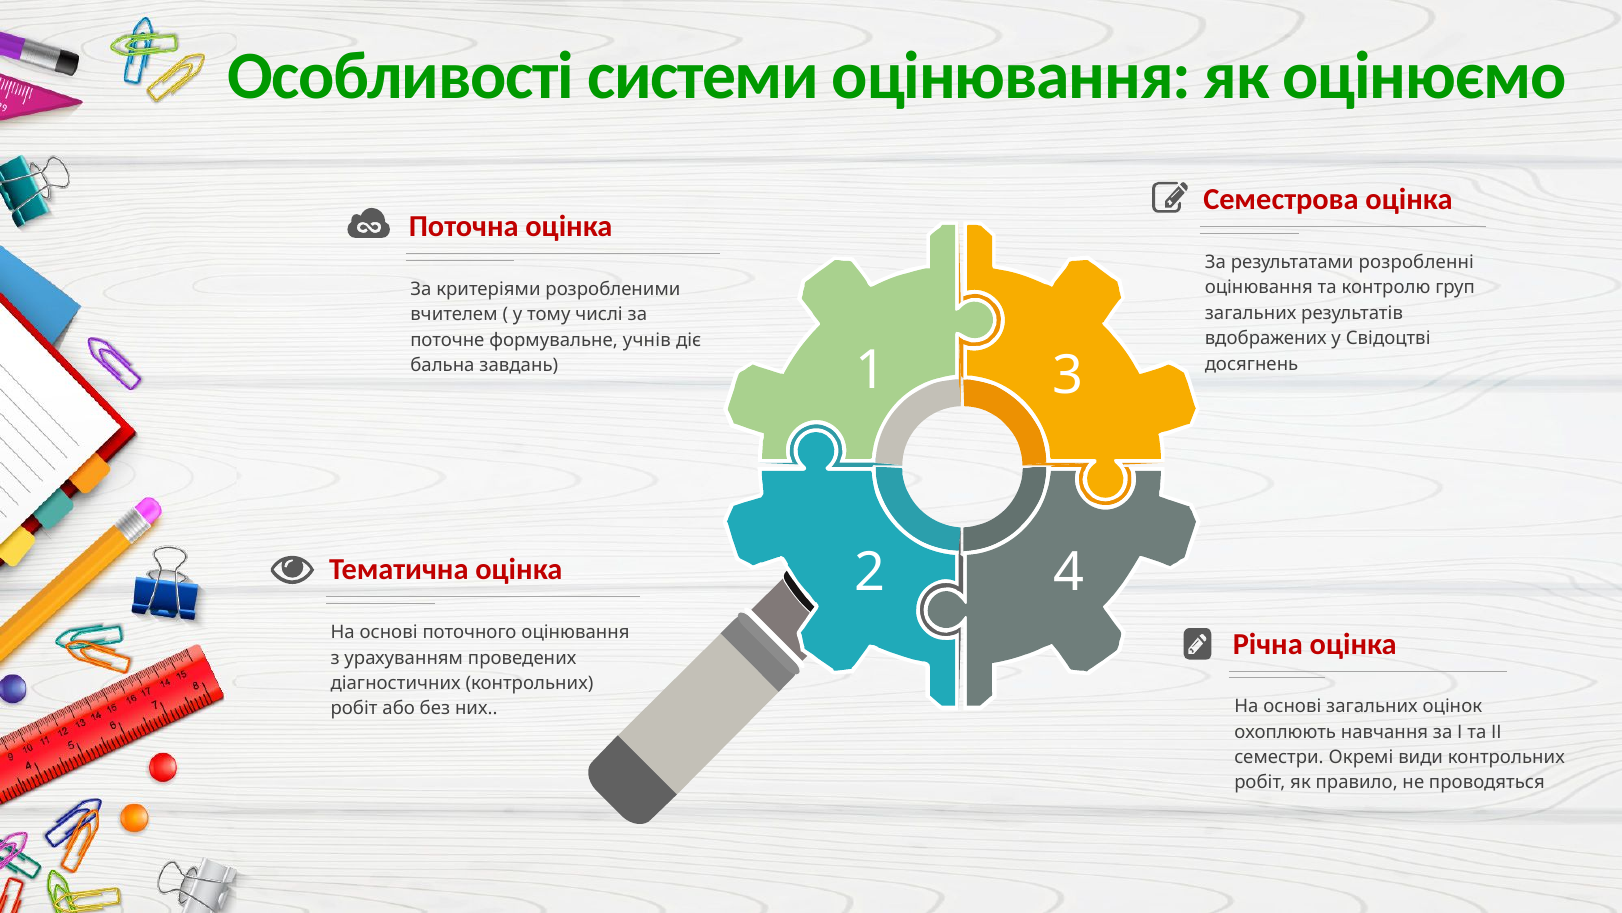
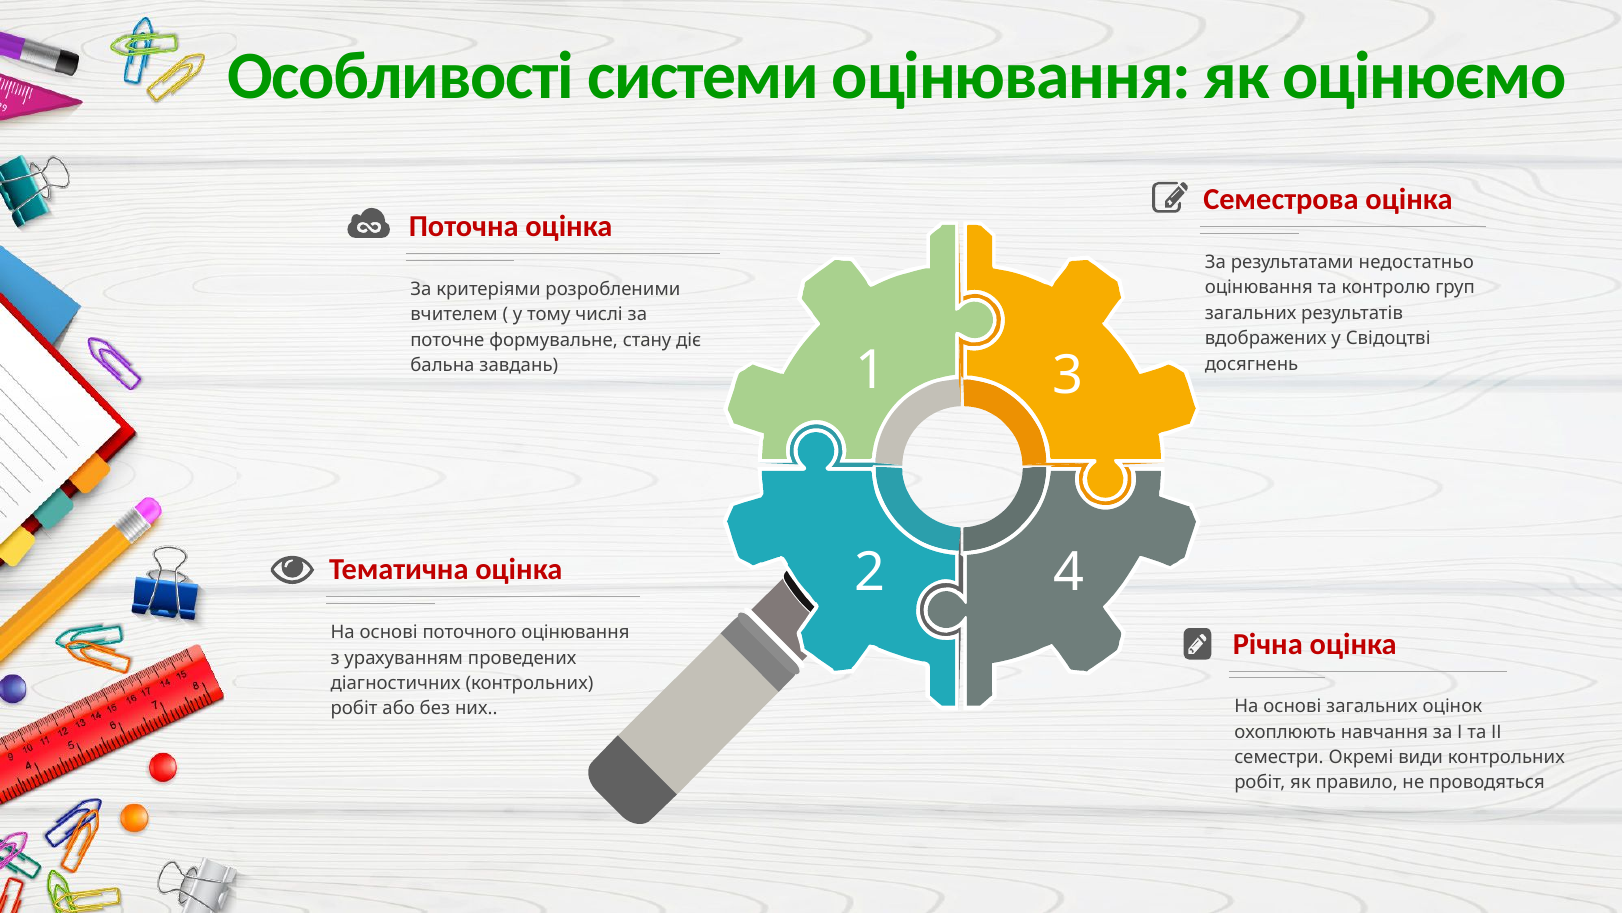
розробленні: розробленні -> недостатньо
учнів: учнів -> стану
